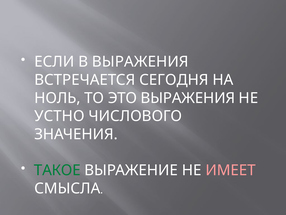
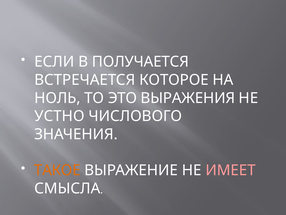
В ВЫРАЖЕНИЯ: ВЫРАЖЕНИЯ -> ПОЛУЧАЕТСЯ
СЕГОДНЯ: СЕГОДНЯ -> КОТОРОЕ
ТАКОЕ colour: green -> orange
